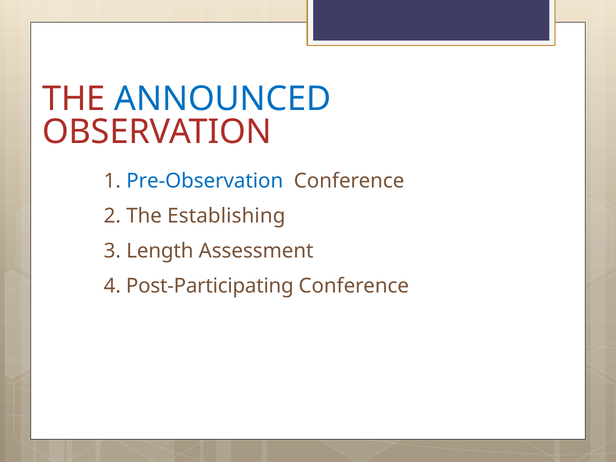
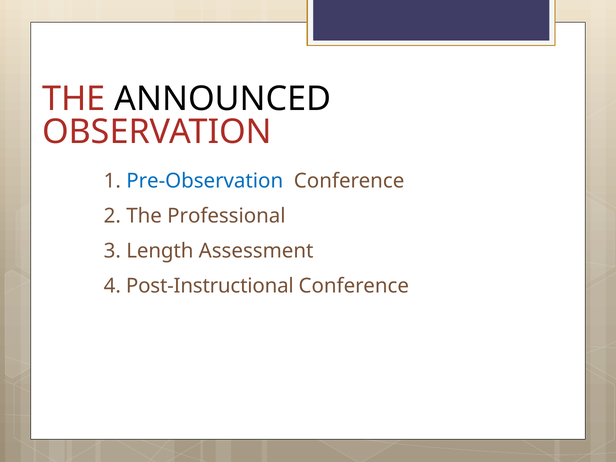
ANNOUNCED colour: blue -> black
Establishing: Establishing -> Professional
Post-Participating: Post-Participating -> Post-Instructional
